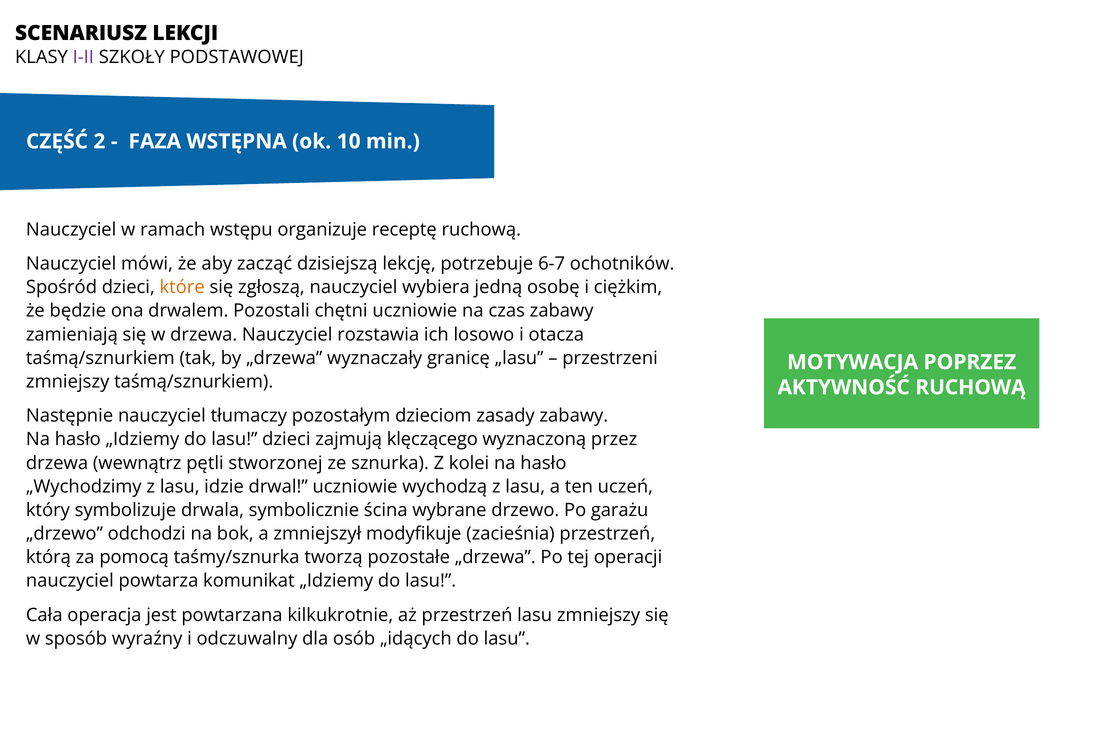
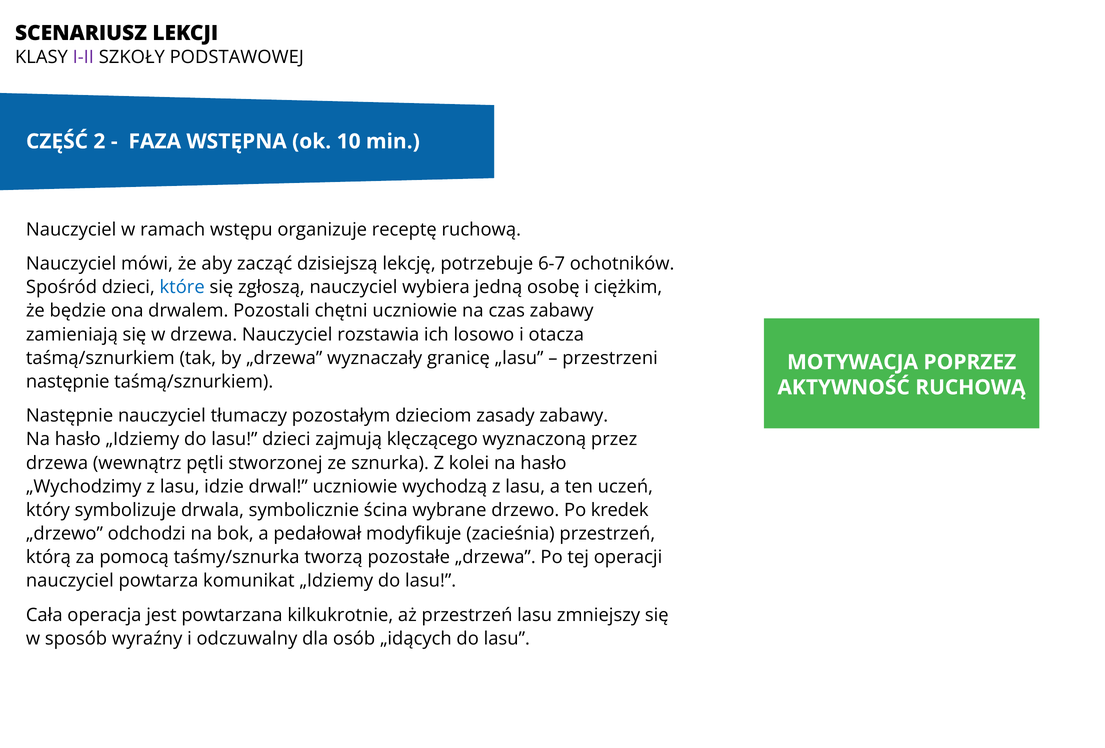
które colour: orange -> blue
zmniejszy at (68, 382): zmniejszy -> następnie
garażu: garażu -> kredek
zmniejszył: zmniejszył -> pedałował
